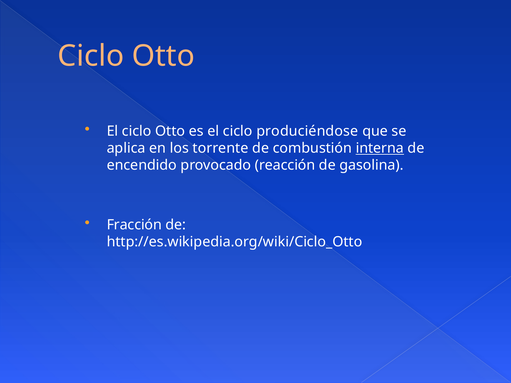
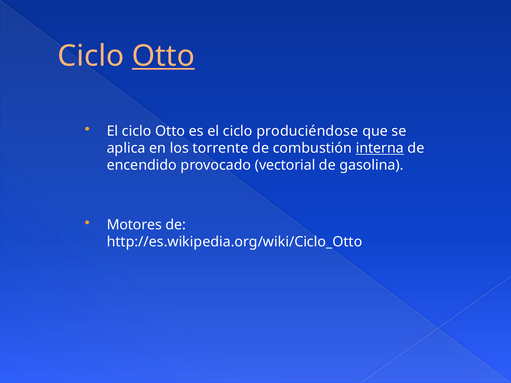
Otto at (163, 56) underline: none -> present
reacción: reacción -> vectorial
Fracción: Fracción -> Motores
